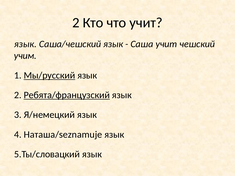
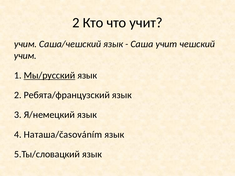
язык at (25, 44): язык -> учим
Ребята/французский underline: present -> none
Наташа/seznamuje: Наташа/seznamuje -> Наташа/časováním
